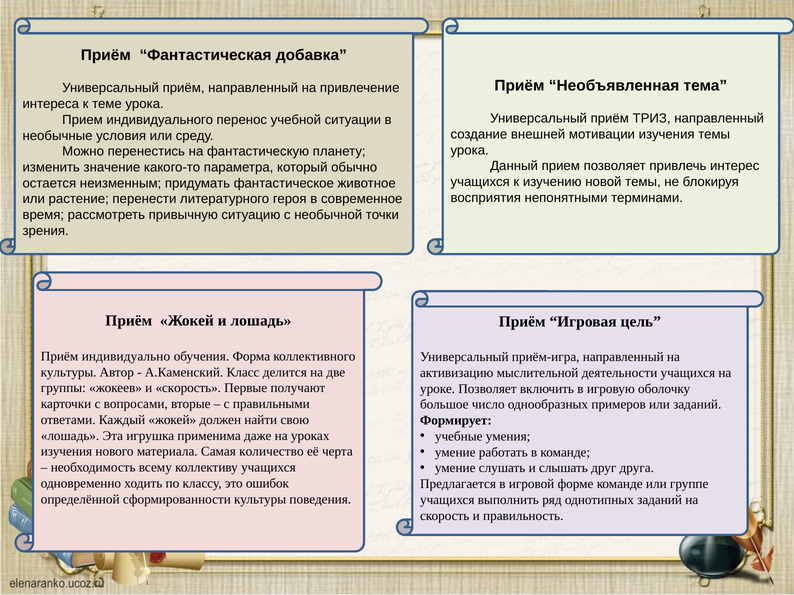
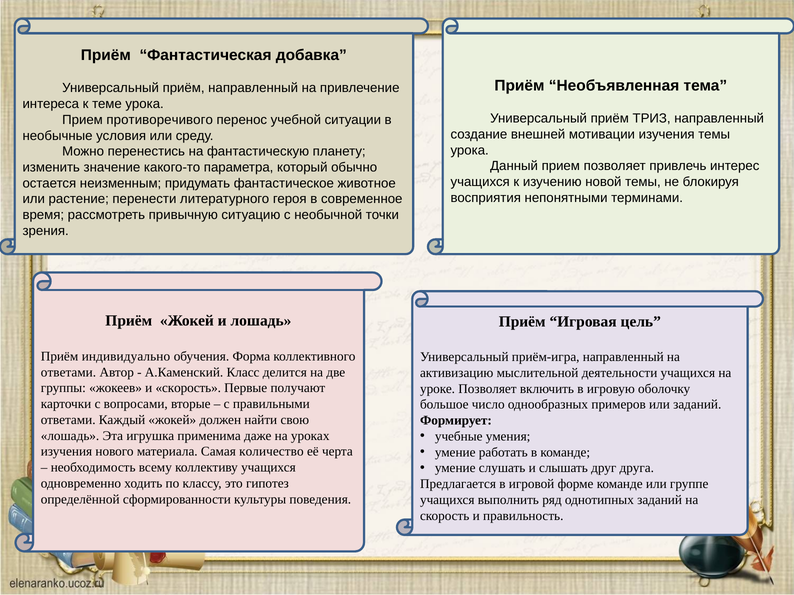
индивидуального: индивидуального -> противоречивого
культуры at (69, 373): культуры -> ответами
ошибок: ошибок -> гипотез
